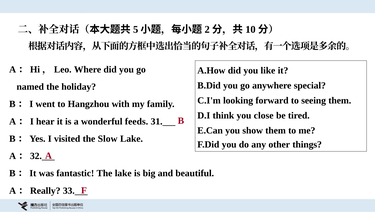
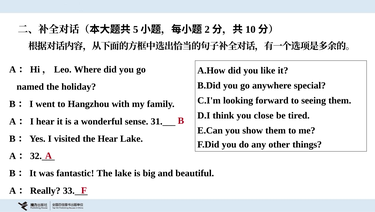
feeds: feeds -> sense
the Slow: Slow -> Hear
